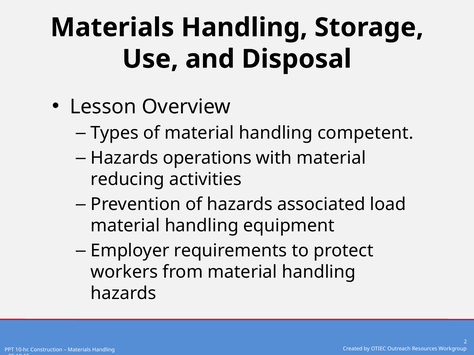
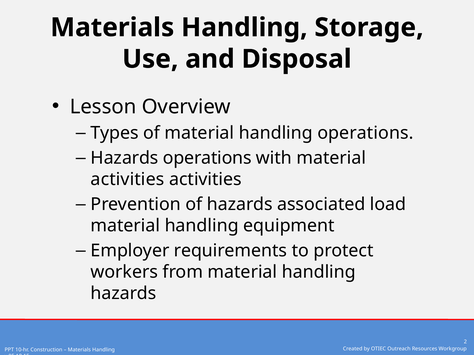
handling competent: competent -> operations
reducing at (128, 180): reducing -> activities
